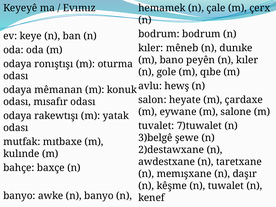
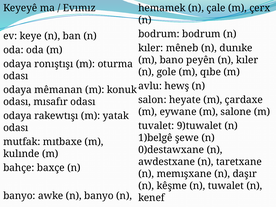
7)tuwalet: 7)tuwalet -> 9)tuwalet
3)belgê: 3)belgê -> 1)belgê
2)destawxane: 2)destawxane -> 0)destawxane
